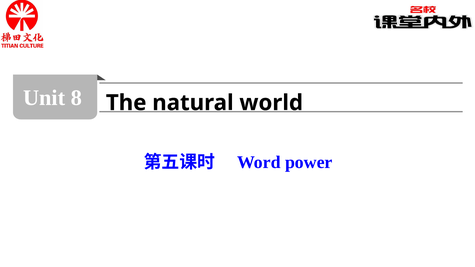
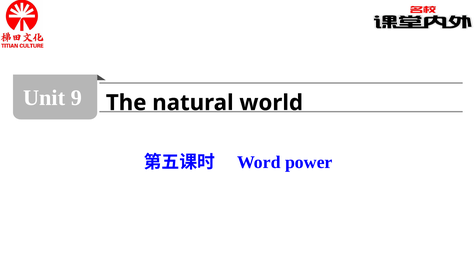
8: 8 -> 9
